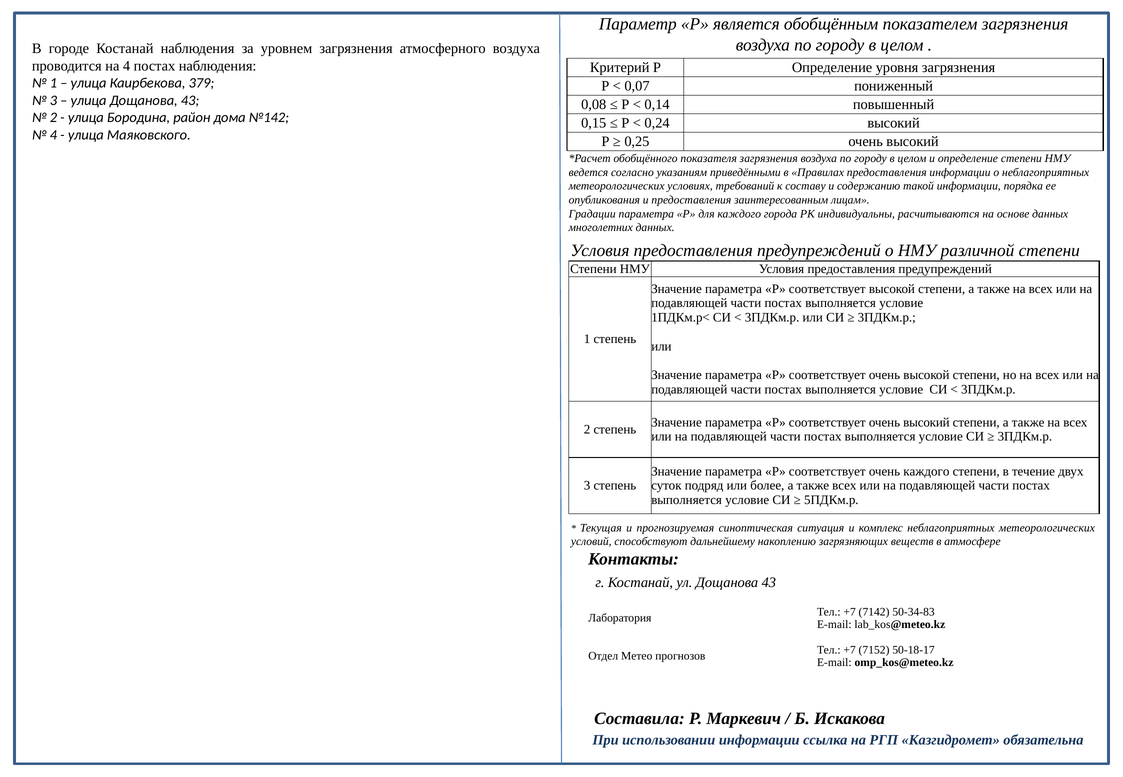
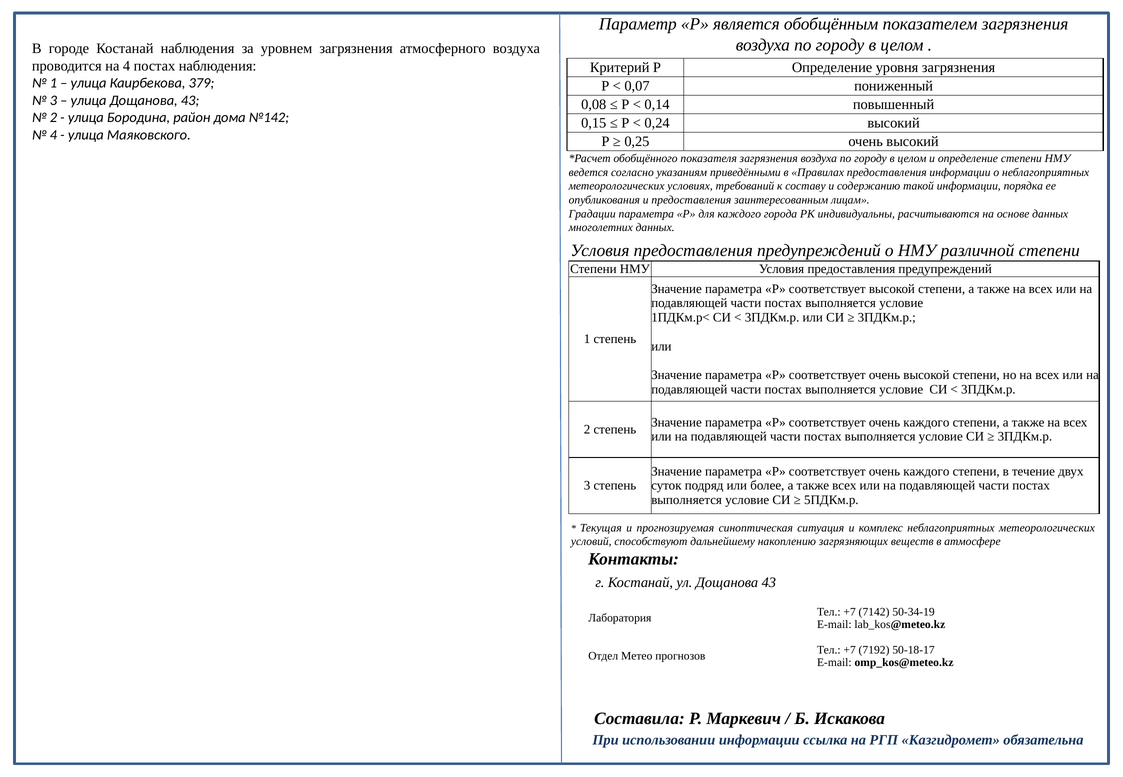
высокий at (926, 423): высокий -> каждого
50-34-83: 50-34-83 -> 50-34-19
7152: 7152 -> 7192
